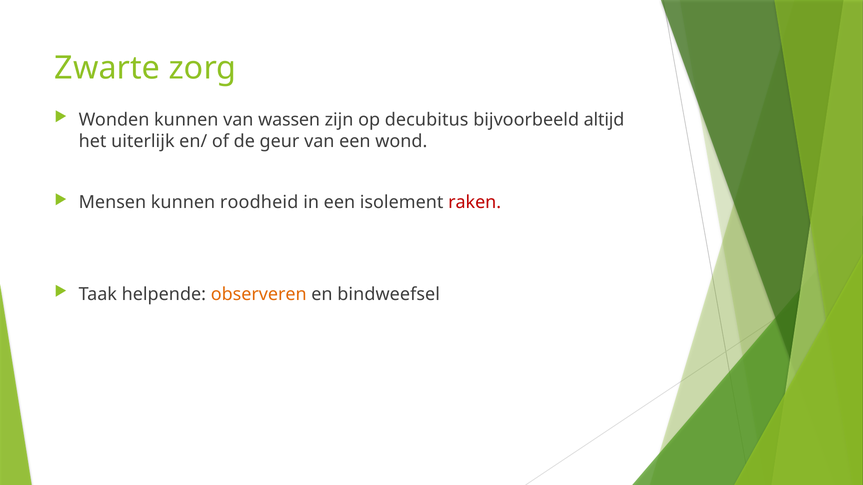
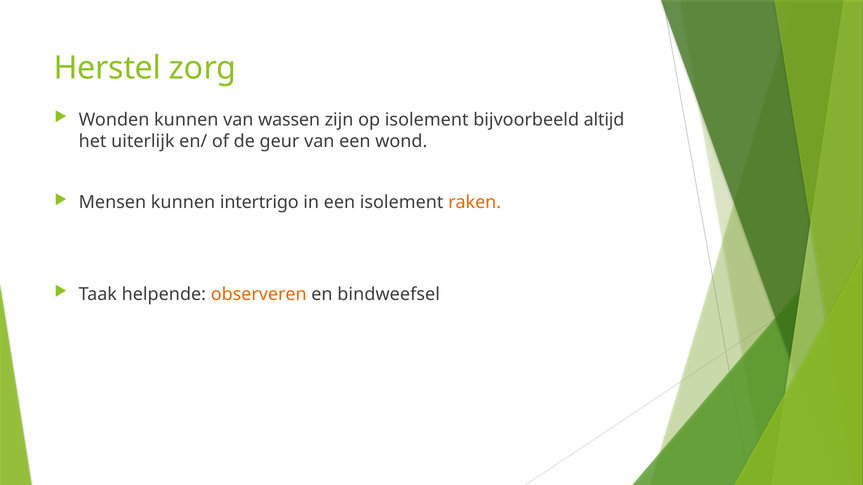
Zwarte: Zwarte -> Herstel
op decubitus: decubitus -> isolement
roodheid: roodheid -> intertrigo
raken colour: red -> orange
